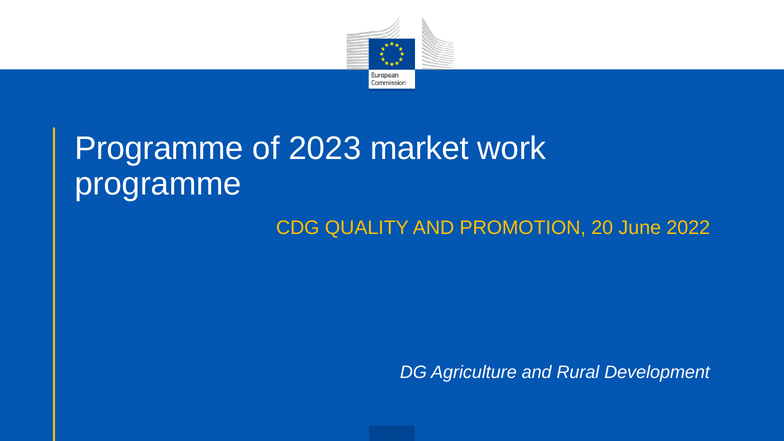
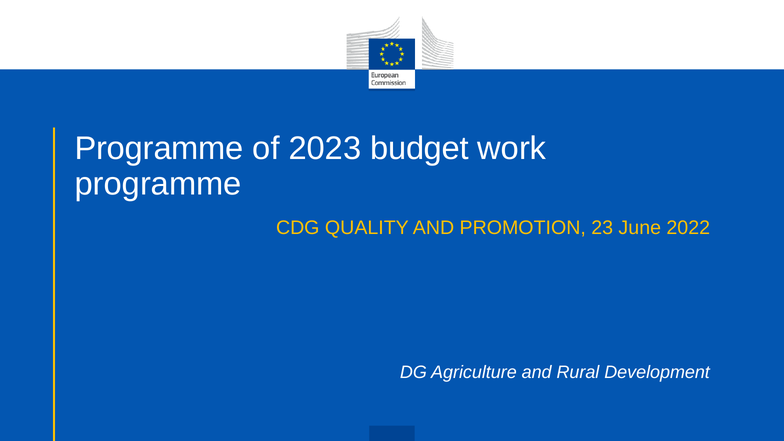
market: market -> budget
20: 20 -> 23
